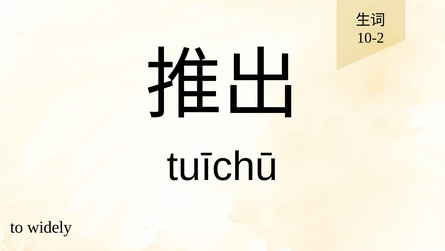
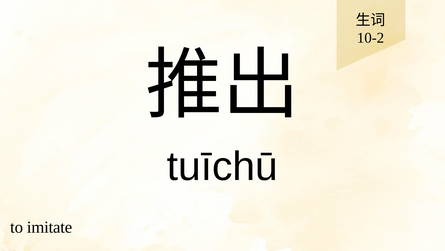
widely: widely -> imitate
